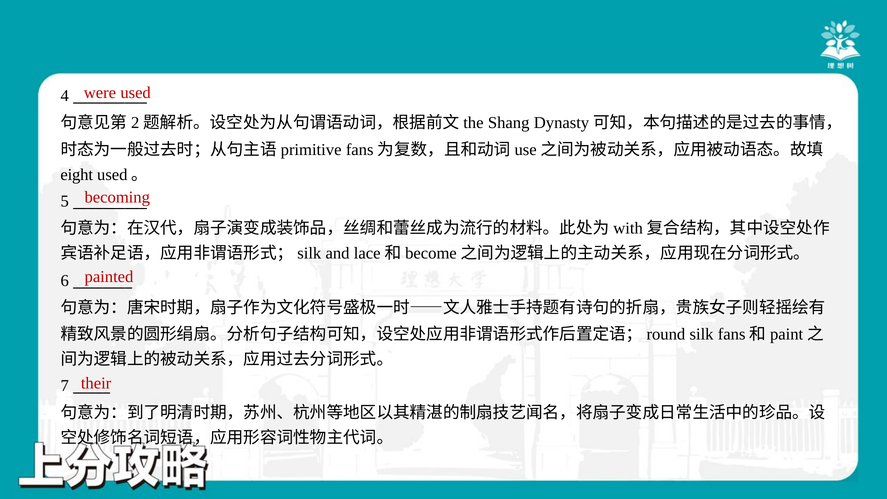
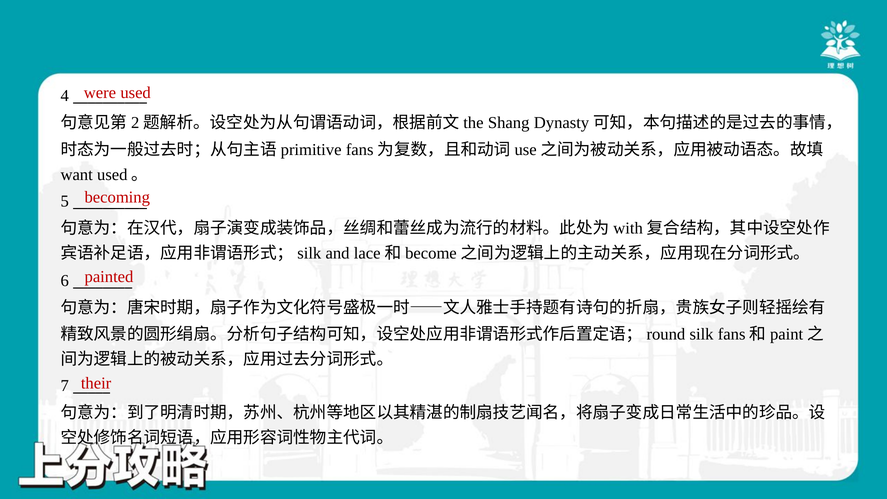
eight: eight -> want
